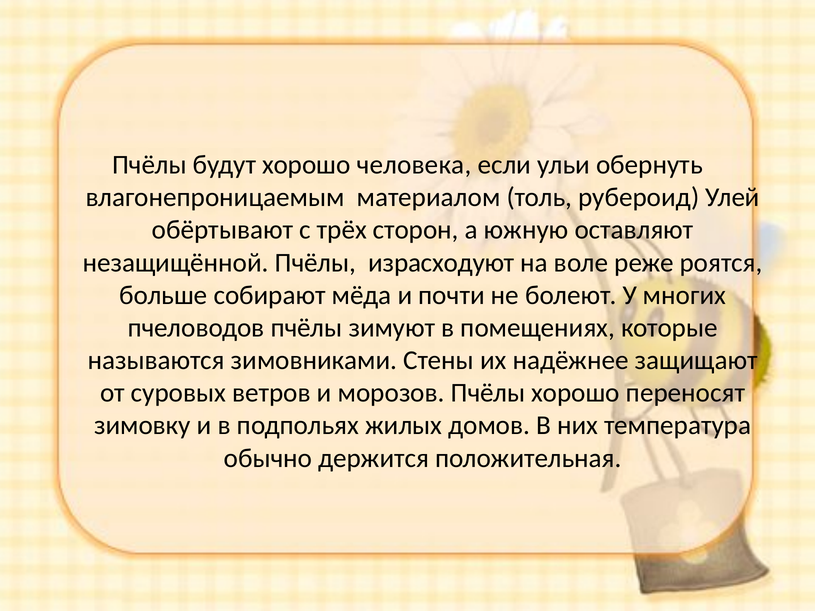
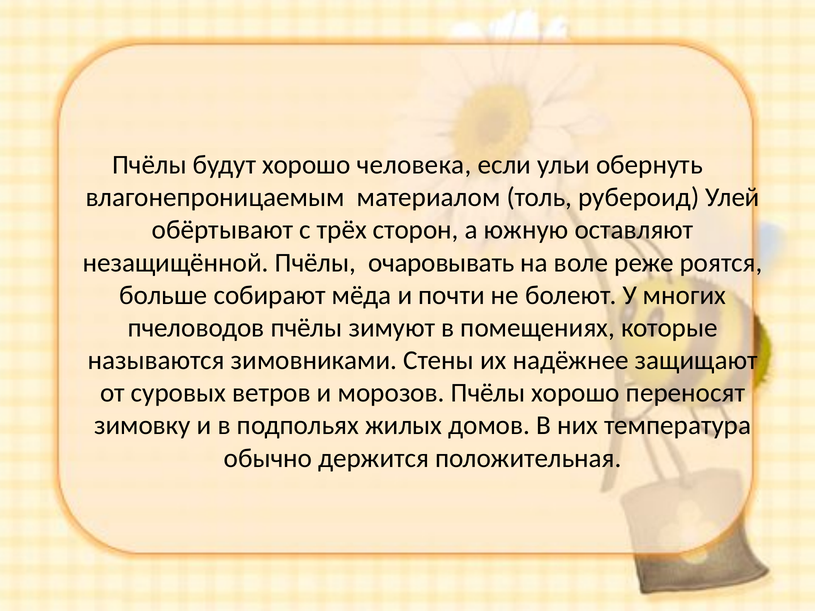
израсходуют: израсходуют -> очаровывать
